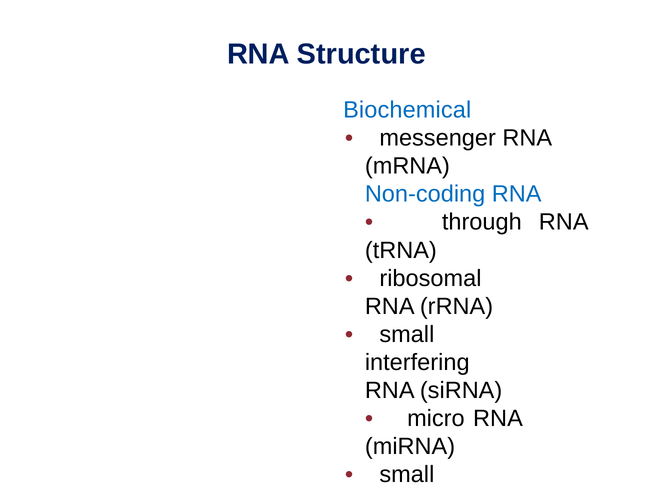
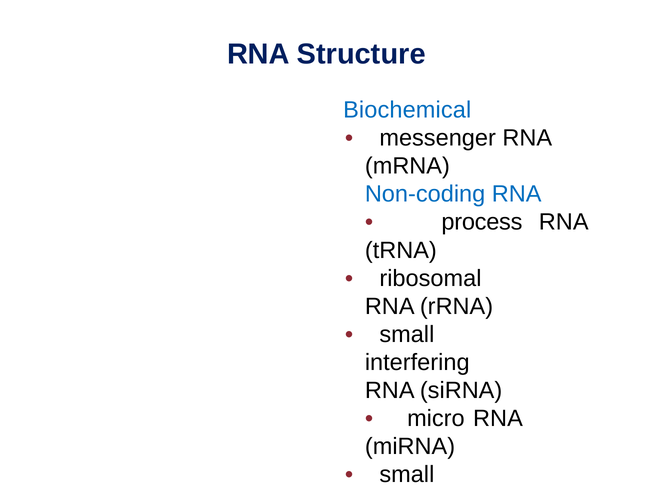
through: through -> process
